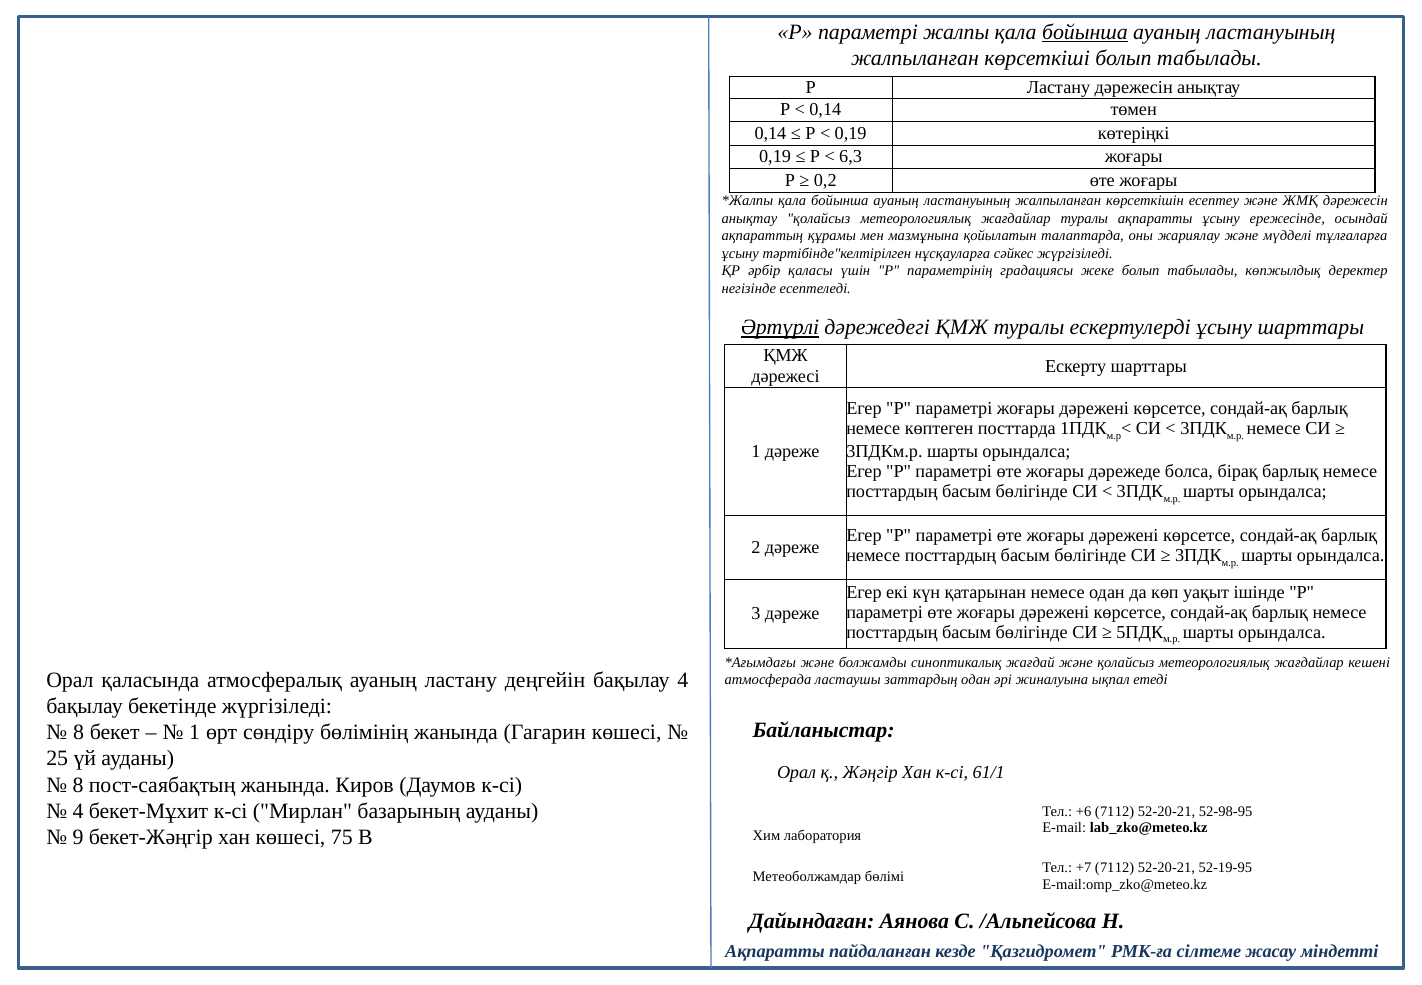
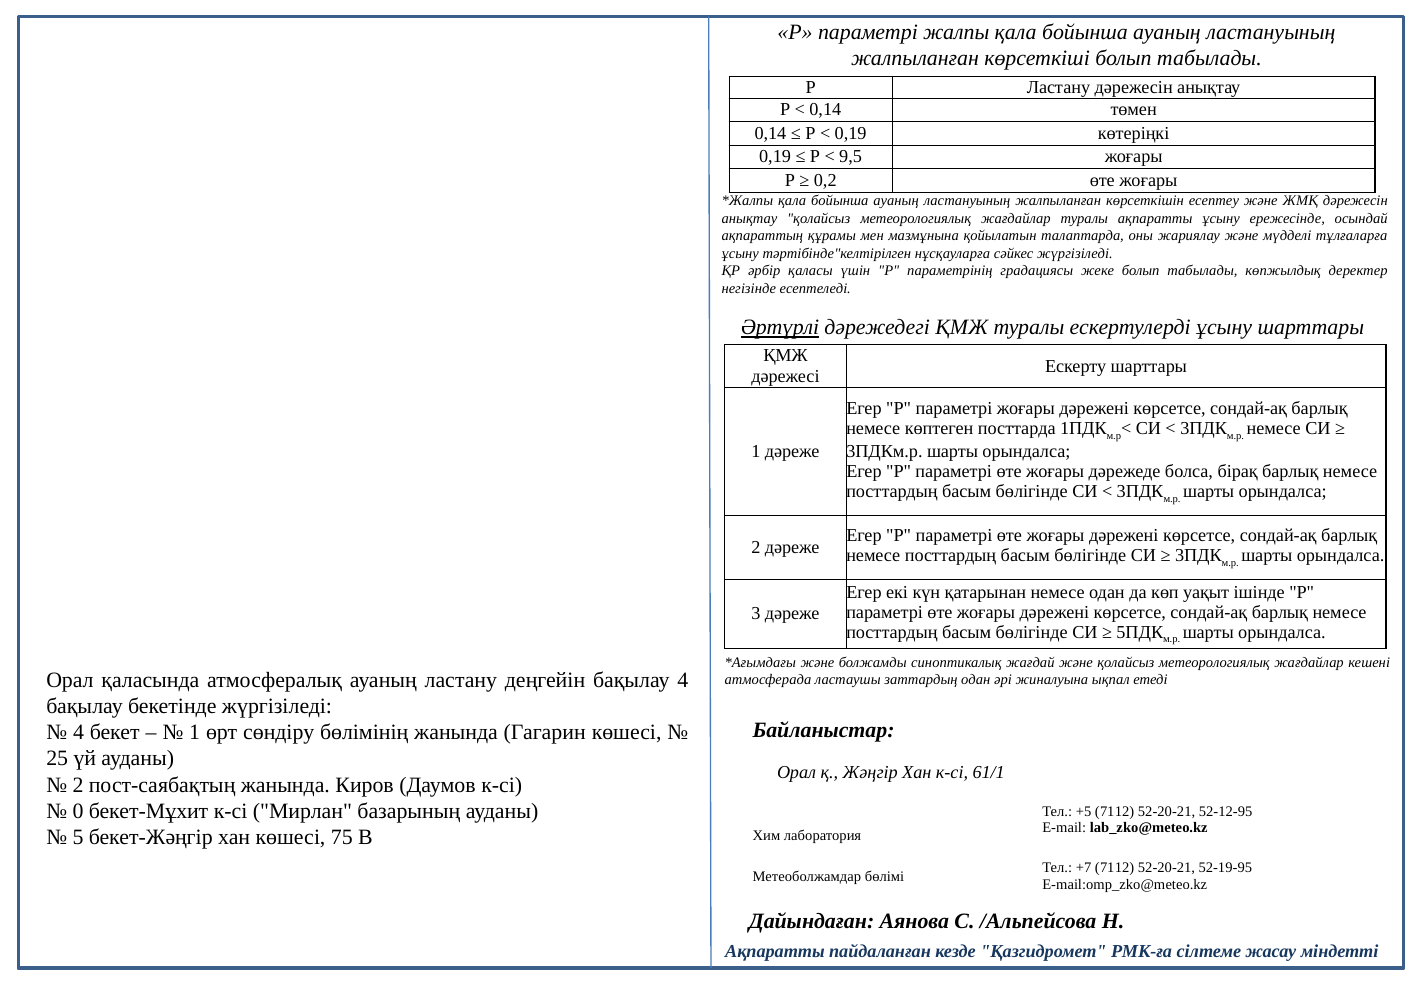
бойынша at (1085, 32) underline: present -> none
6,3: 6,3 -> 9,5
8 at (78, 732): 8 -> 4
8 at (78, 785): 8 -> 2
4 at (78, 811): 4 -> 0
+6: +6 -> +5
52-98-95: 52-98-95 -> 52-12-95
9: 9 -> 5
